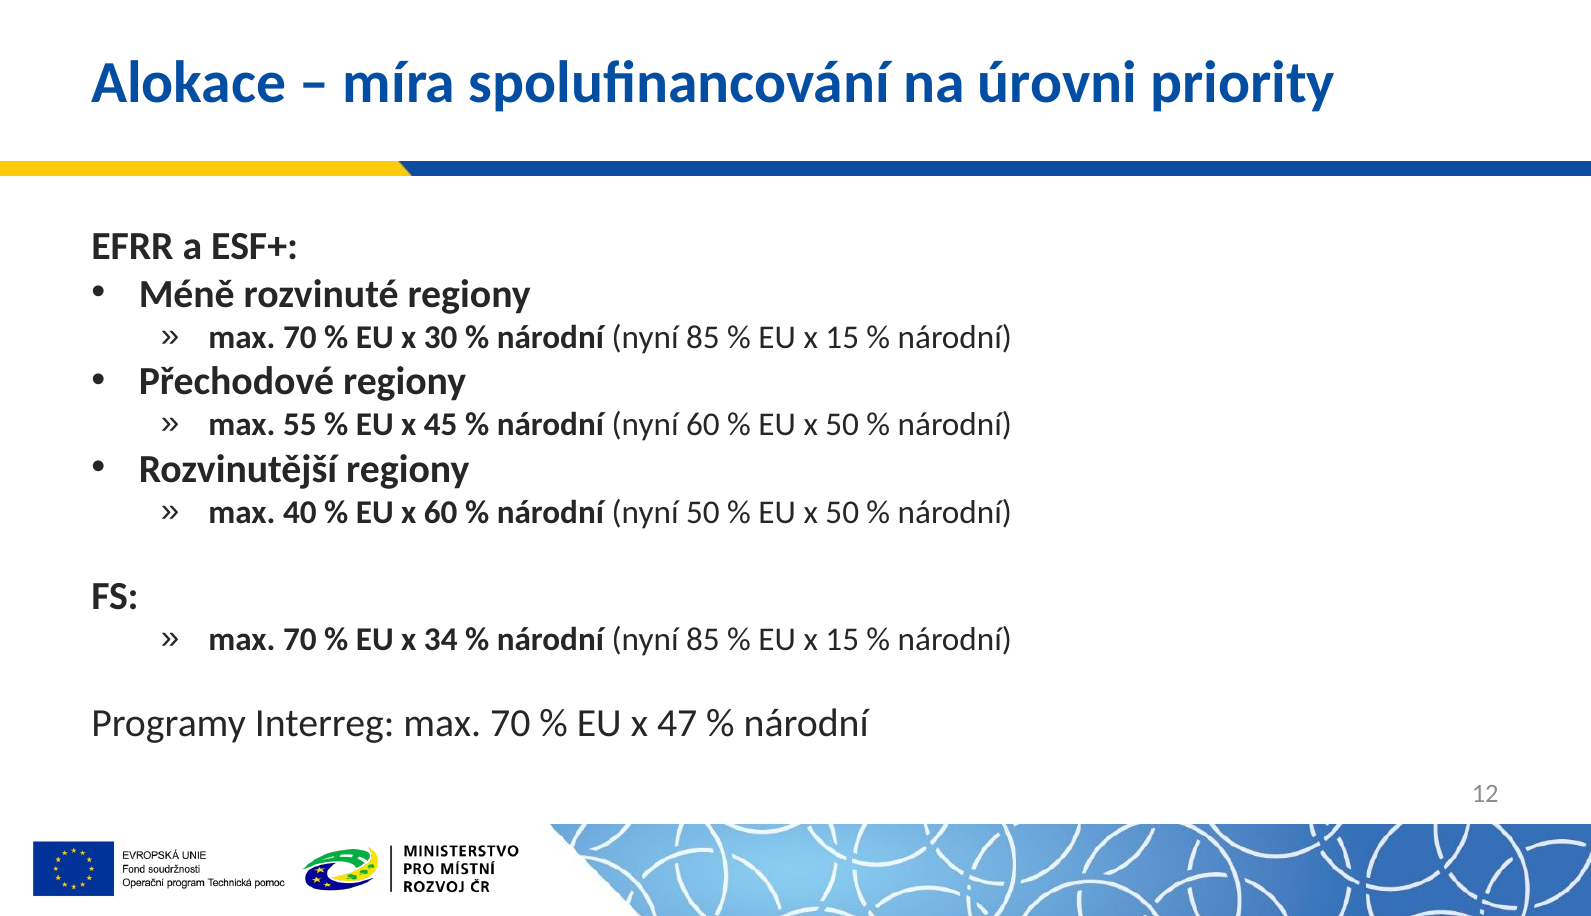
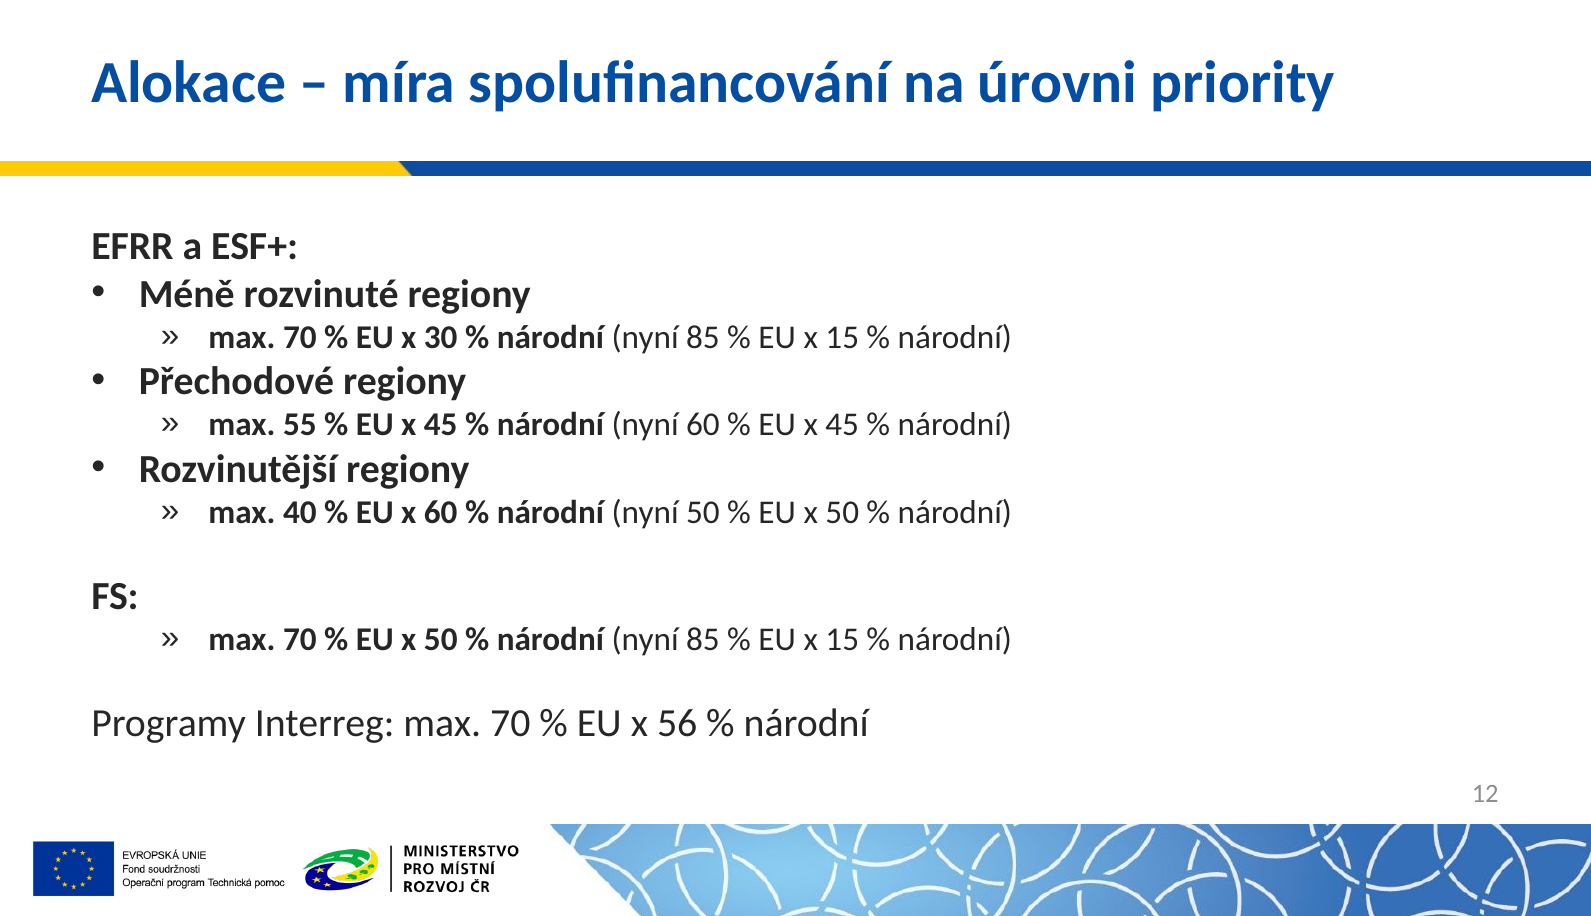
50 at (842, 425): 50 -> 45
34 at (441, 640): 34 -> 50
47: 47 -> 56
